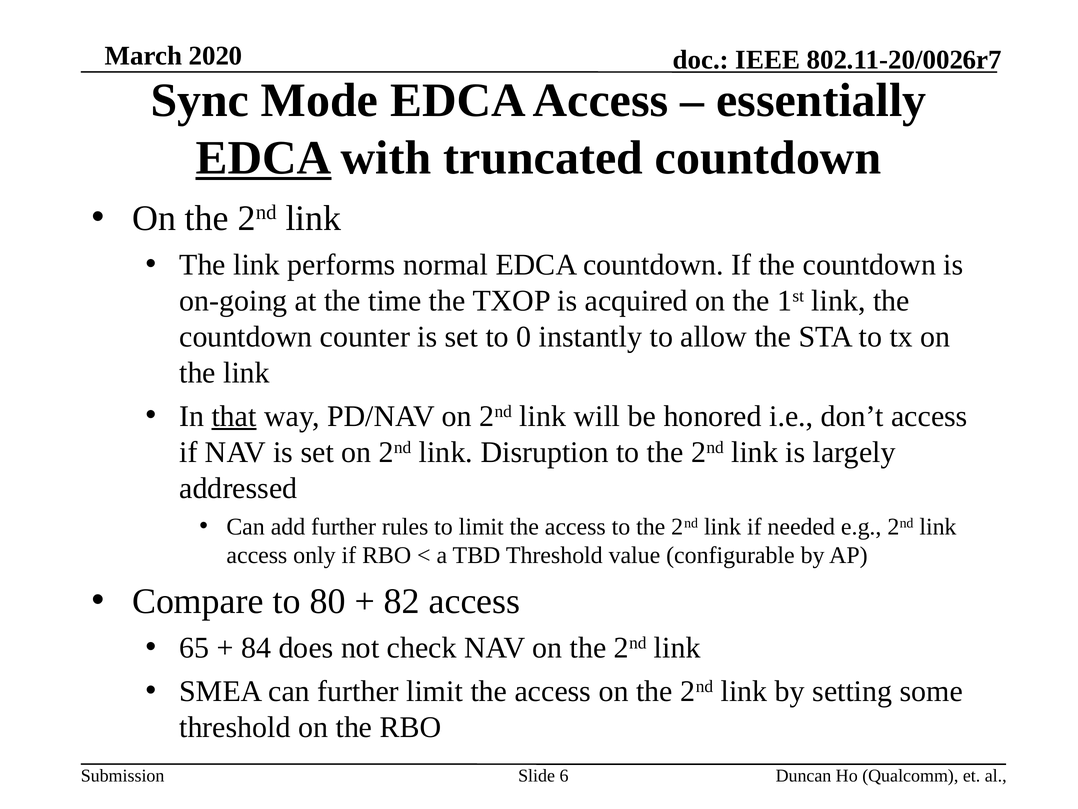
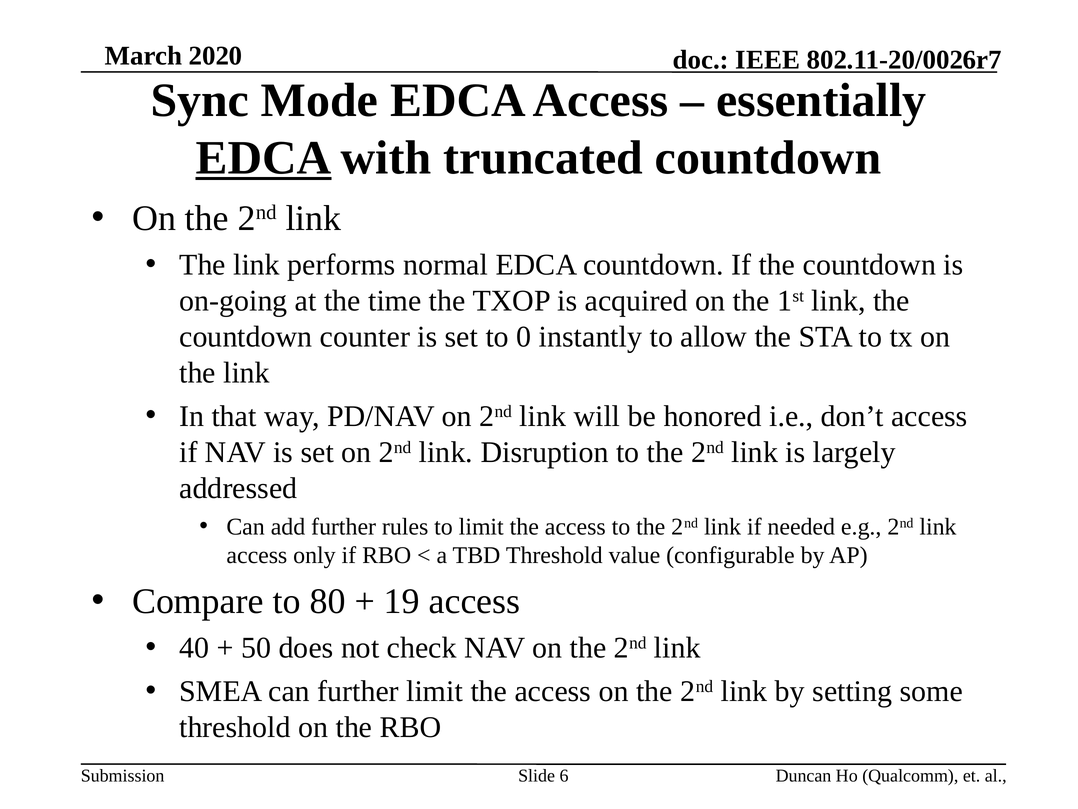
that underline: present -> none
82: 82 -> 19
65: 65 -> 40
84: 84 -> 50
